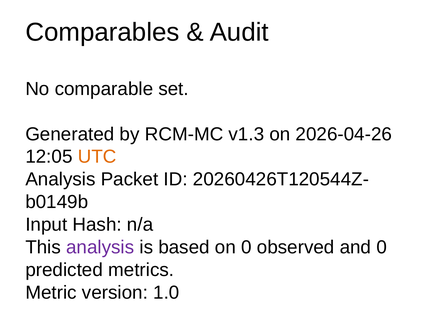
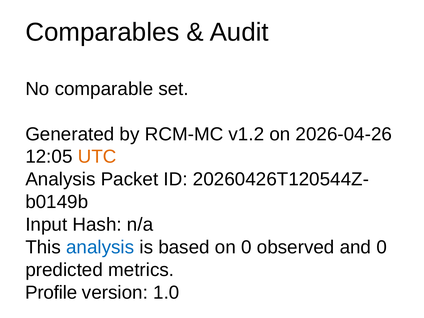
v1.3: v1.3 -> v1.2
analysis at (100, 247) colour: purple -> blue
Metric: Metric -> Profile
